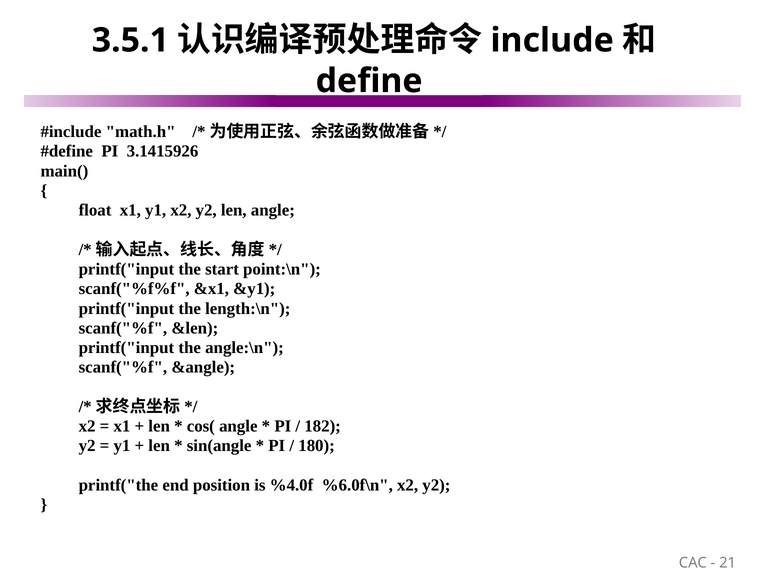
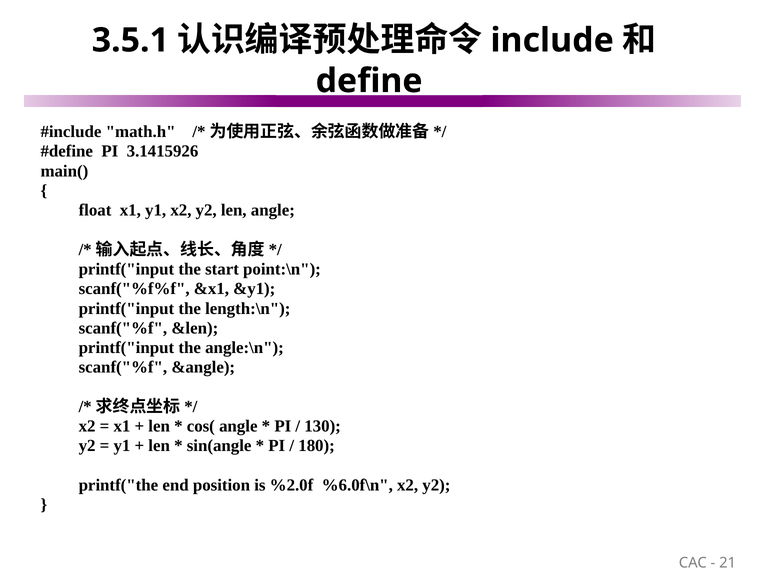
182: 182 -> 130
%4.0f: %4.0f -> %2.0f
